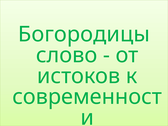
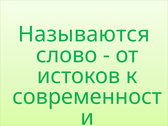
Богородицы: Богородицы -> Называются
